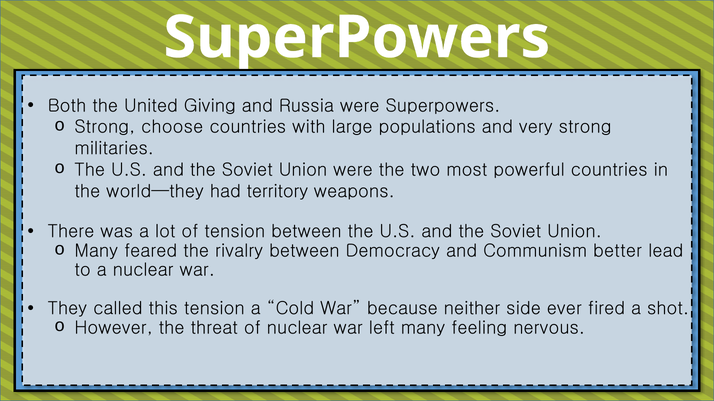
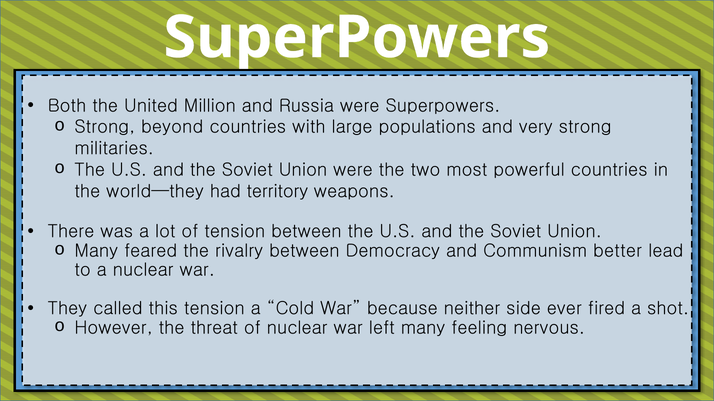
Giving: Giving -> Million
choose: choose -> beyond
